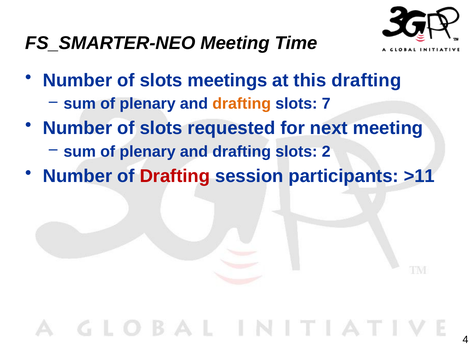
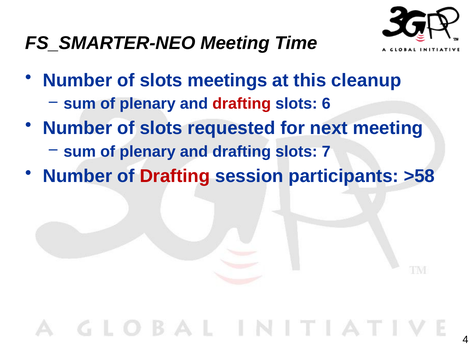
this drafting: drafting -> cleanup
drafting at (242, 104) colour: orange -> red
7: 7 -> 6
2: 2 -> 7
>11: >11 -> >58
